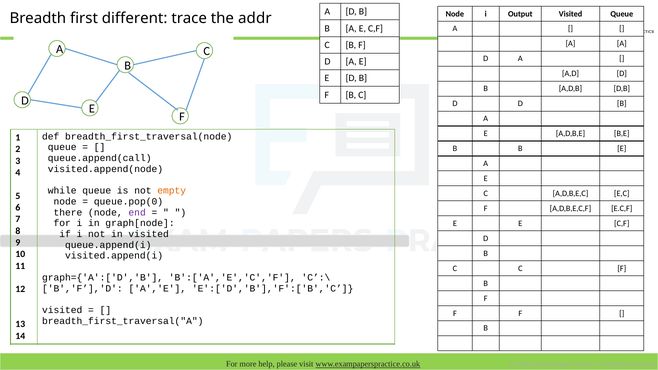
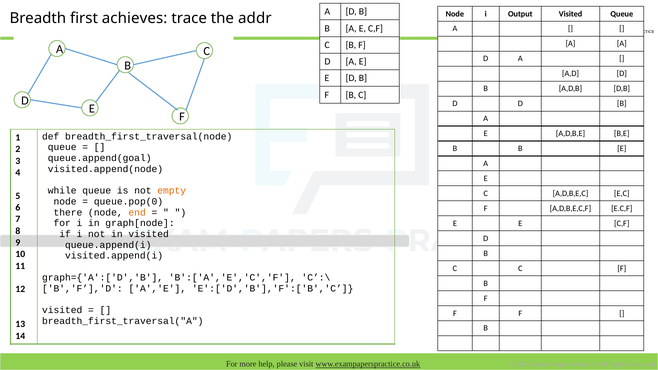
different: different -> achieves
queue.append(call: queue.append(call -> queue.append(goal
end colour: purple -> orange
